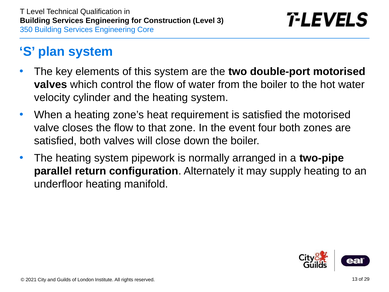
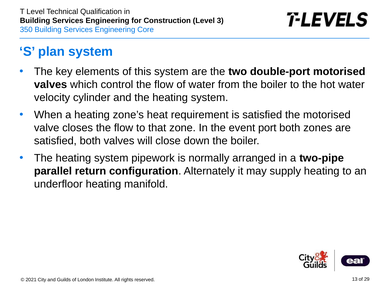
four: four -> port
